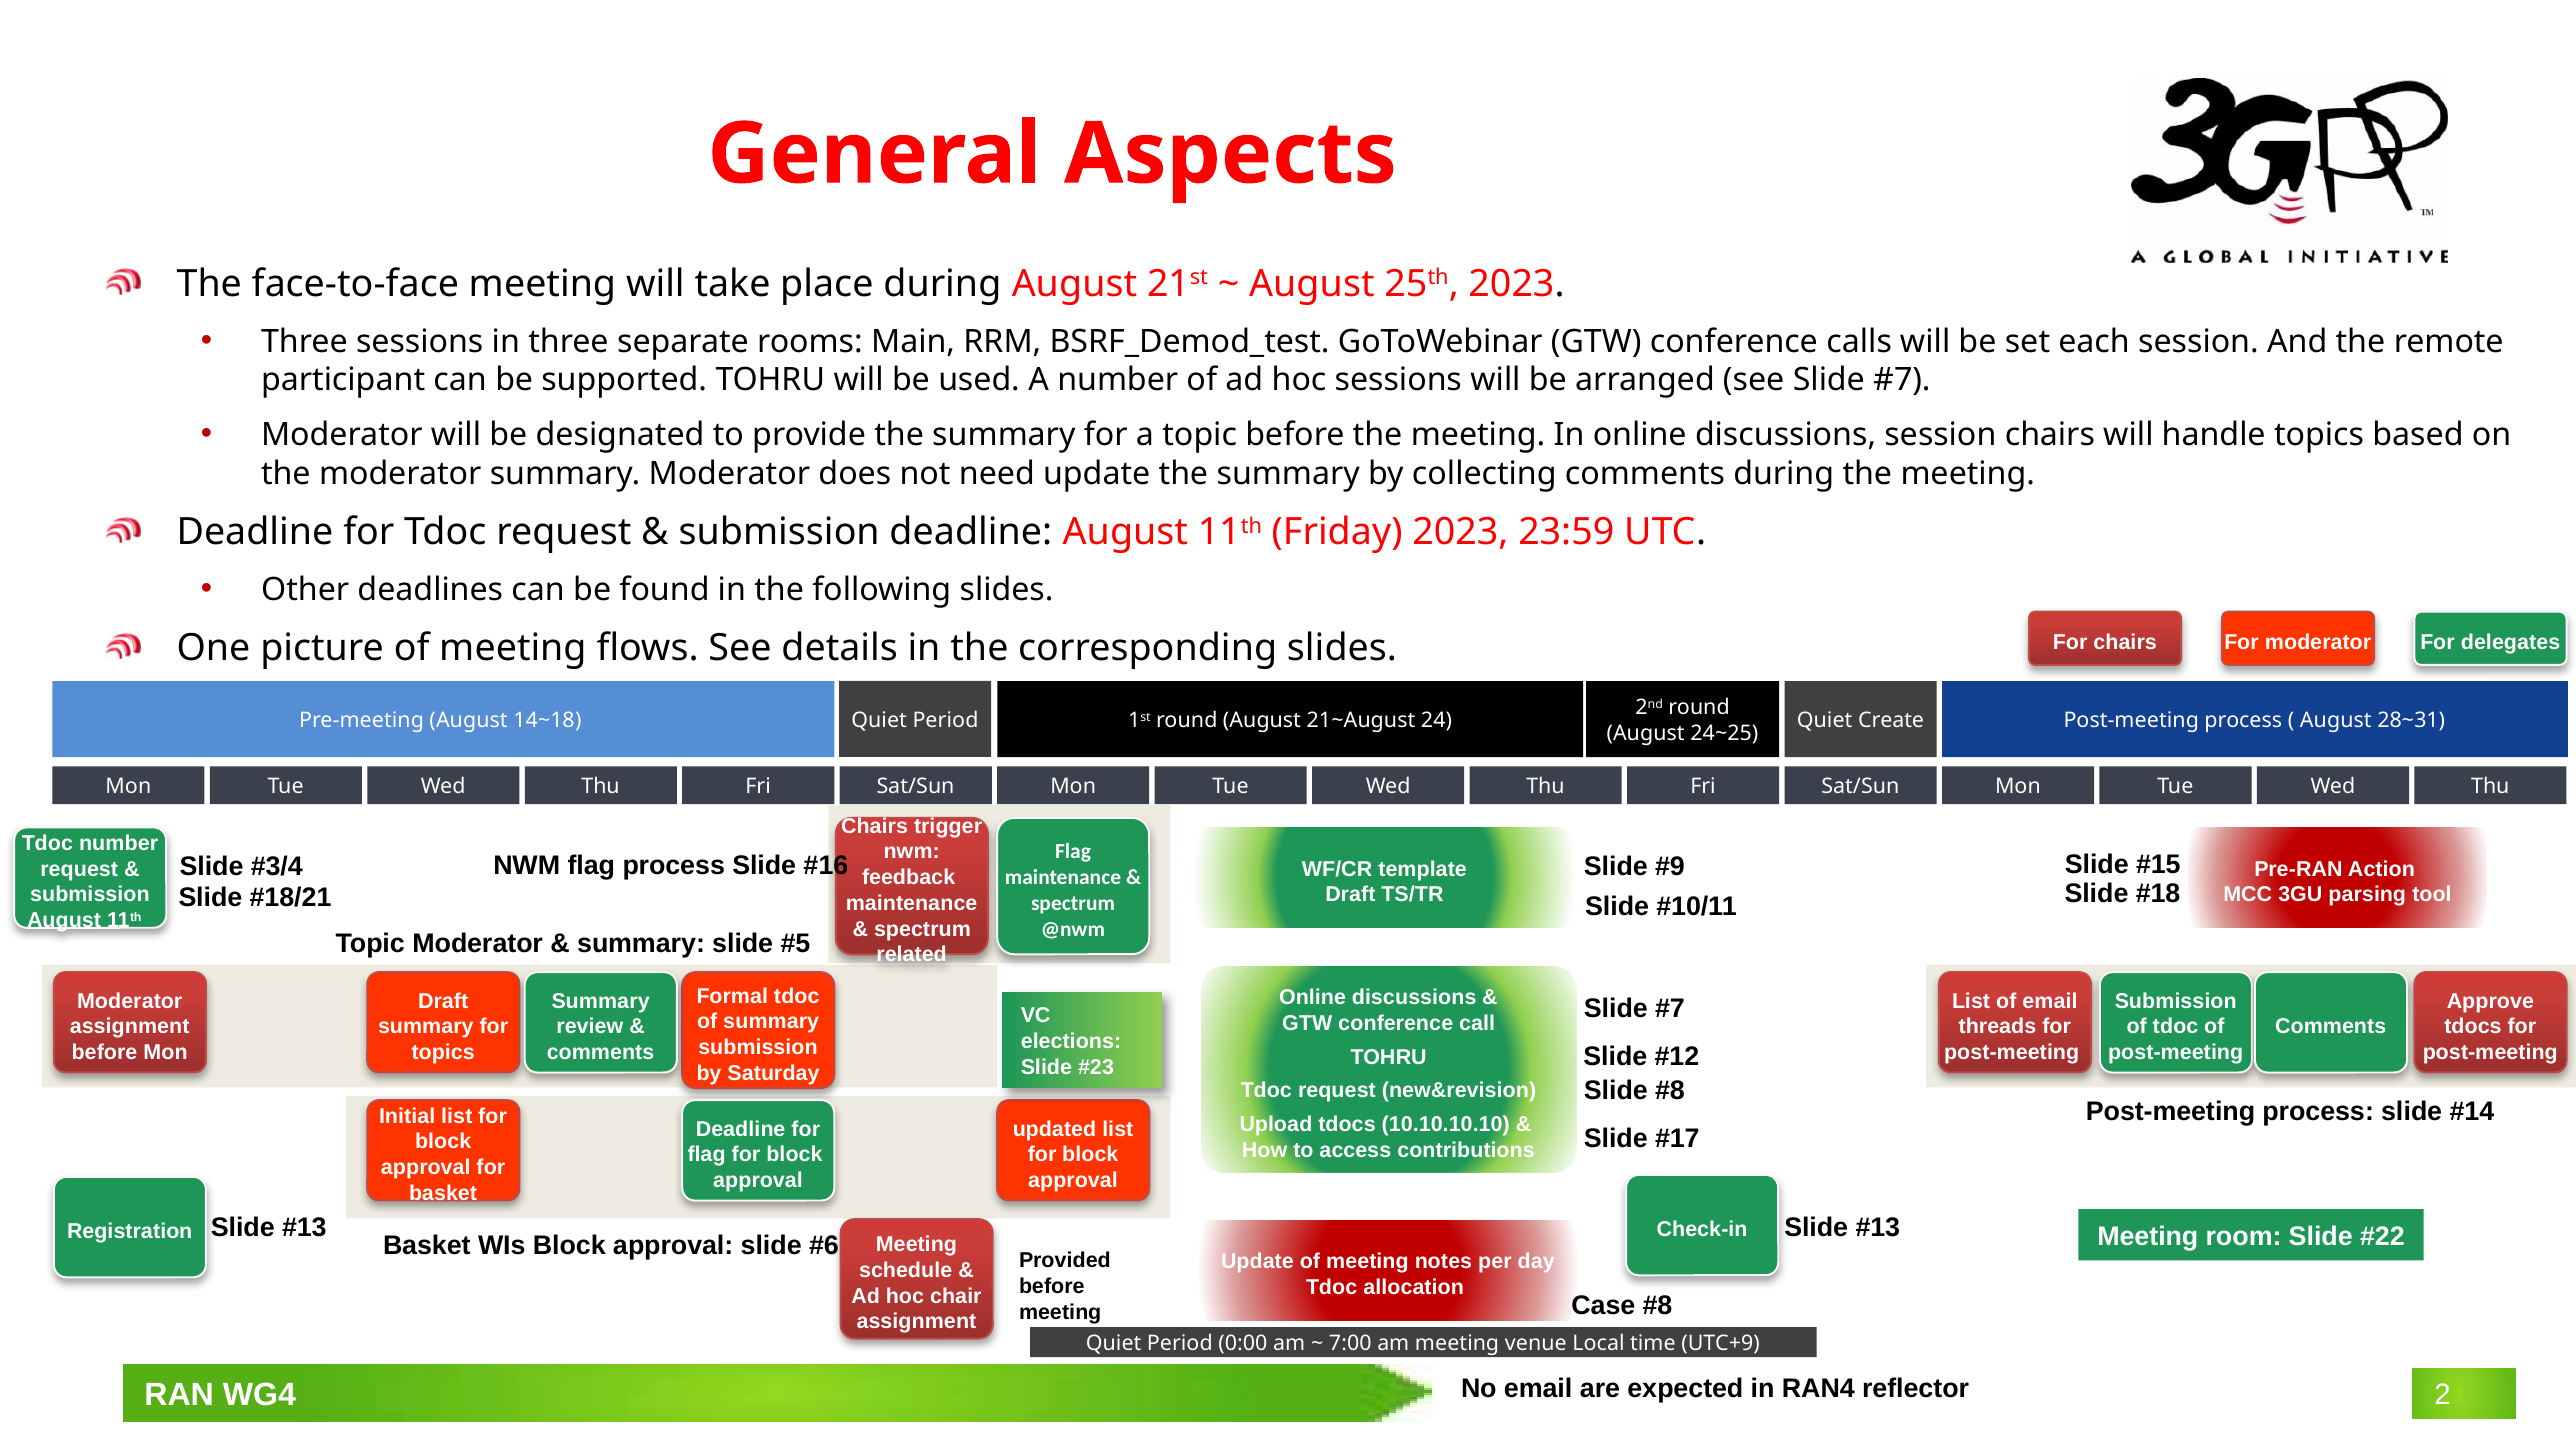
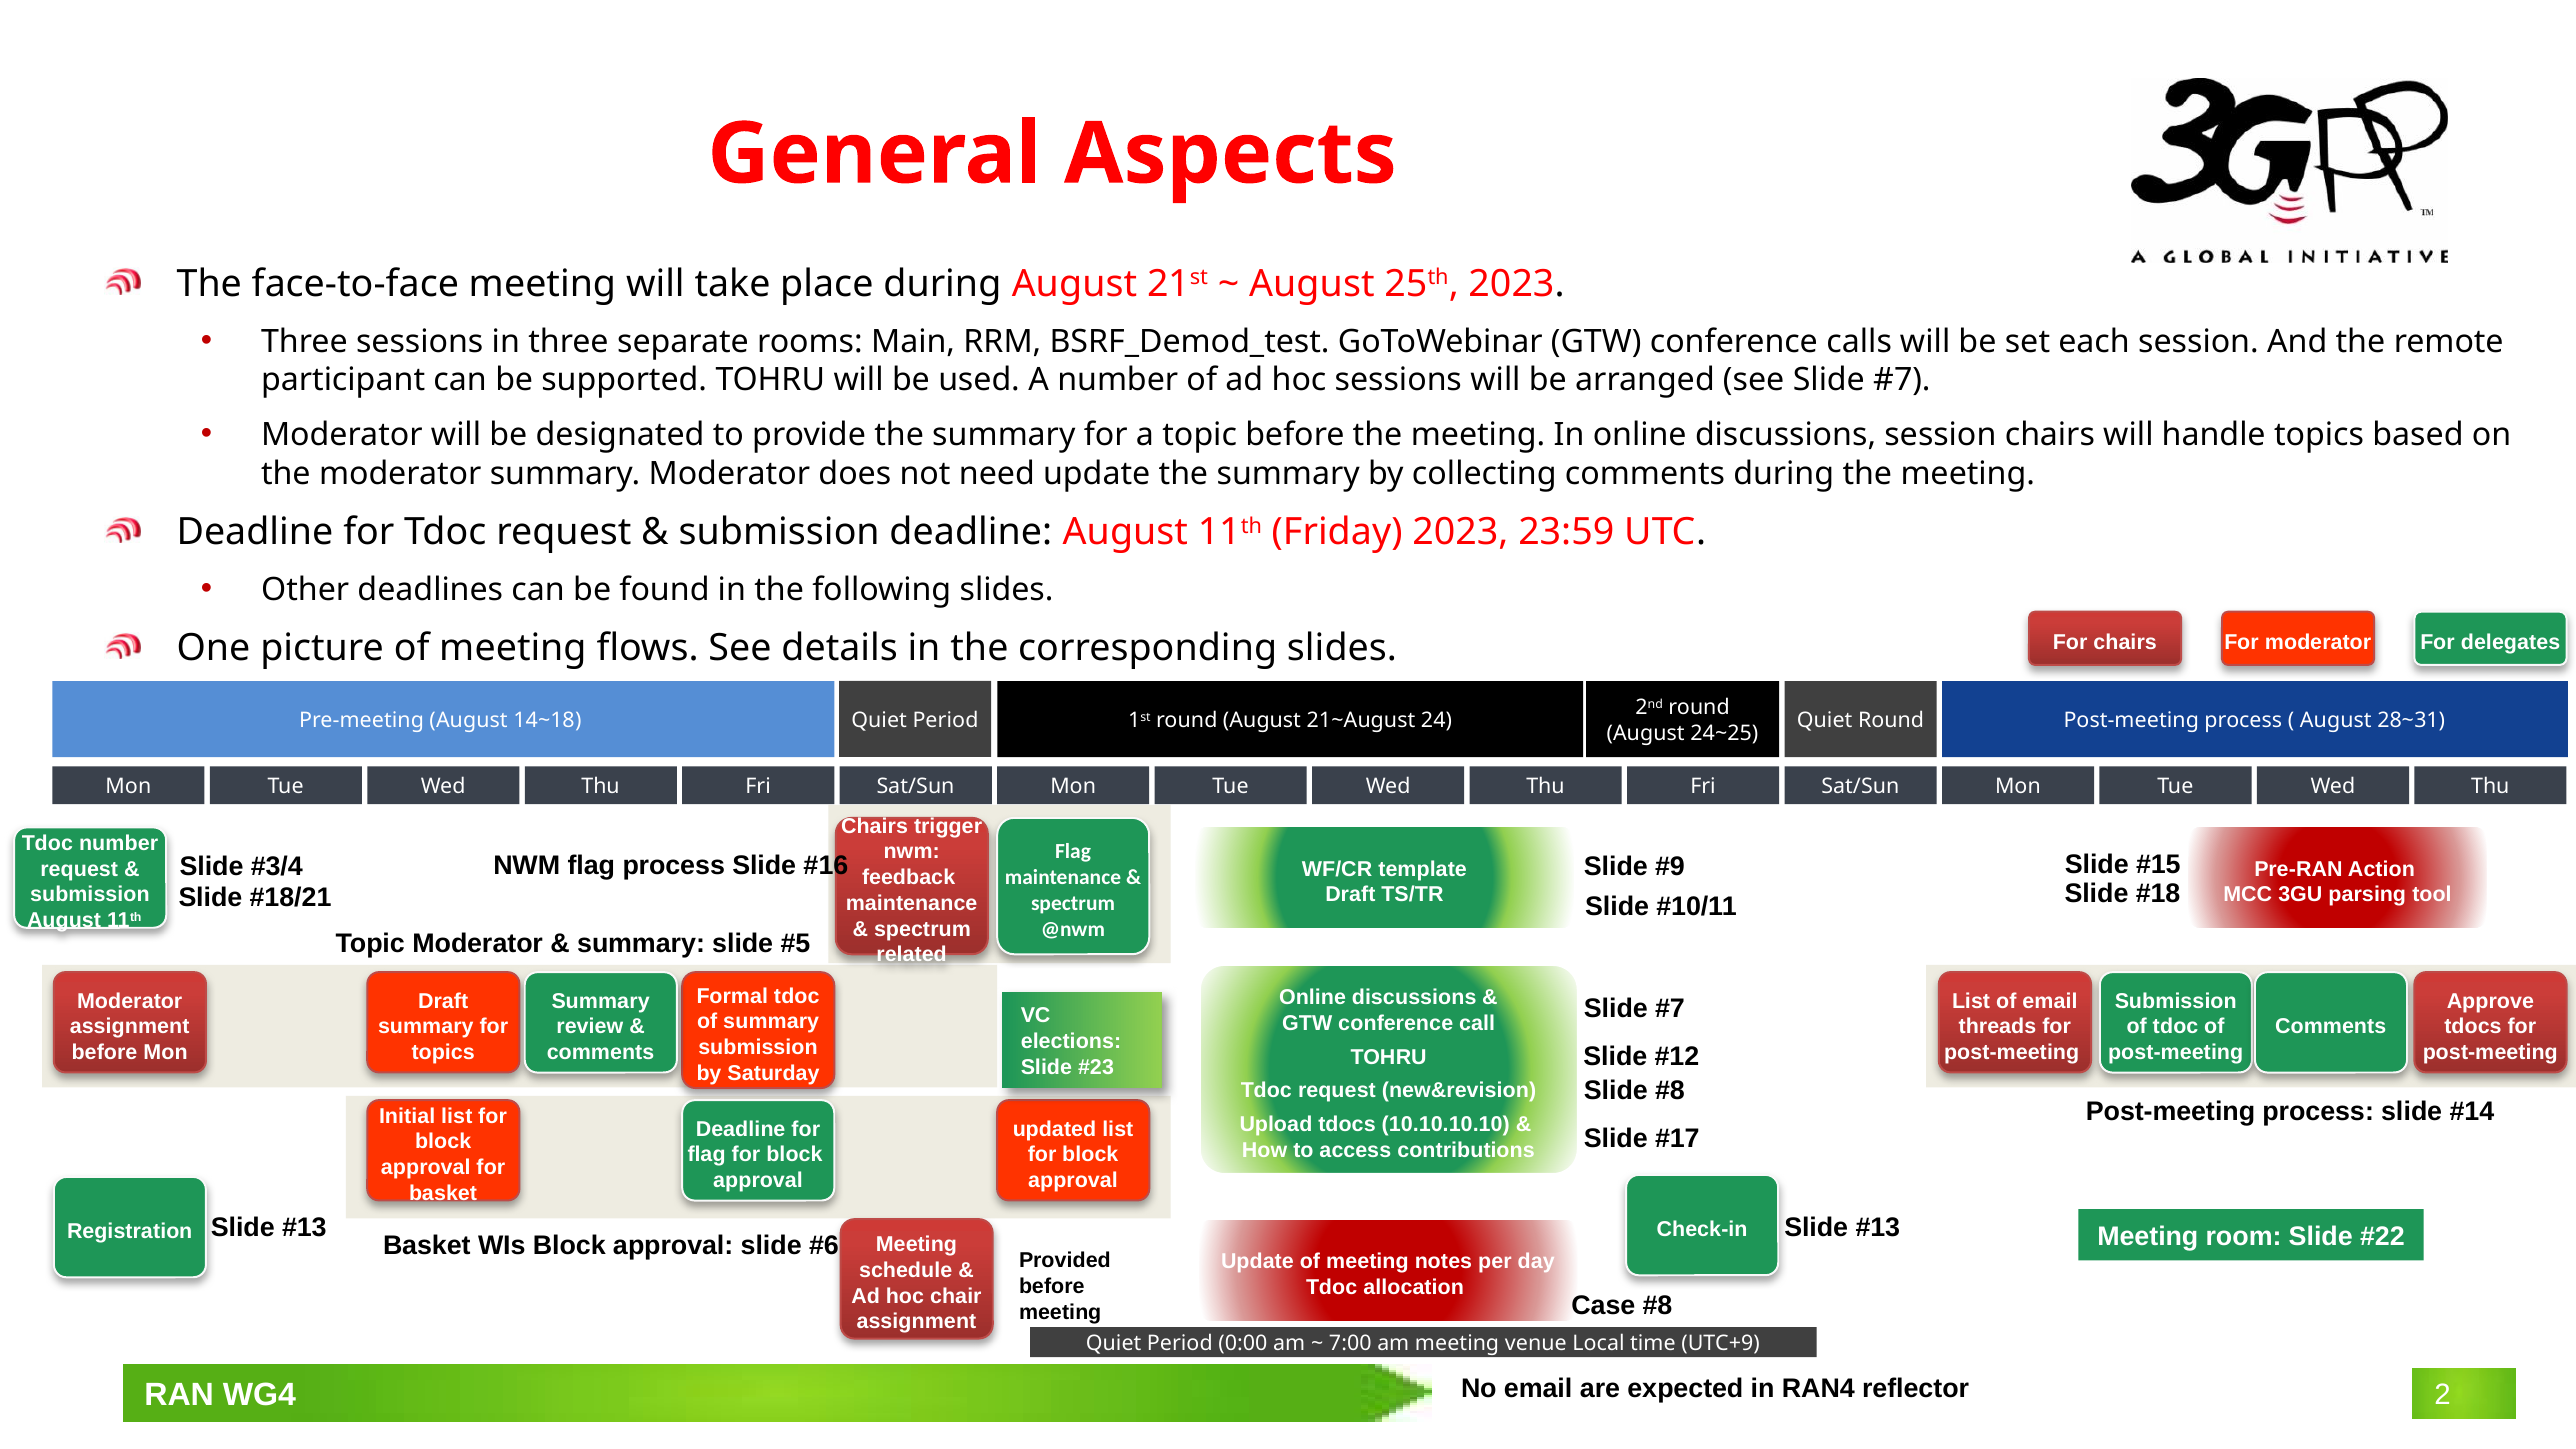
Quiet Create: Create -> Round
